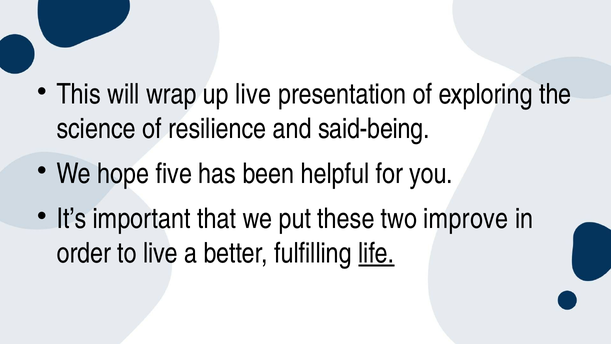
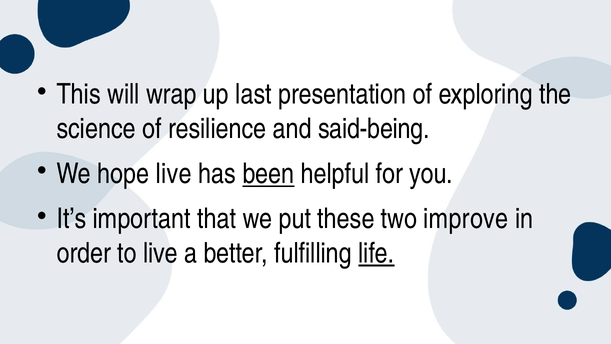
up live: live -> last
hope five: five -> live
been underline: none -> present
